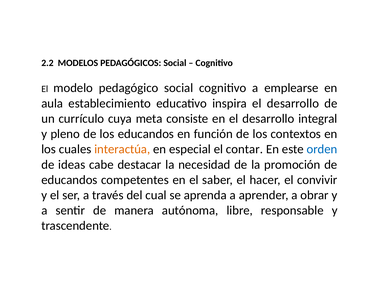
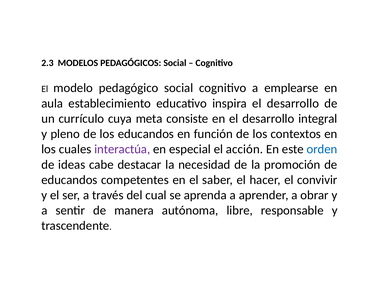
2.2: 2.2 -> 2.3
interactúa colour: orange -> purple
contar: contar -> acción
